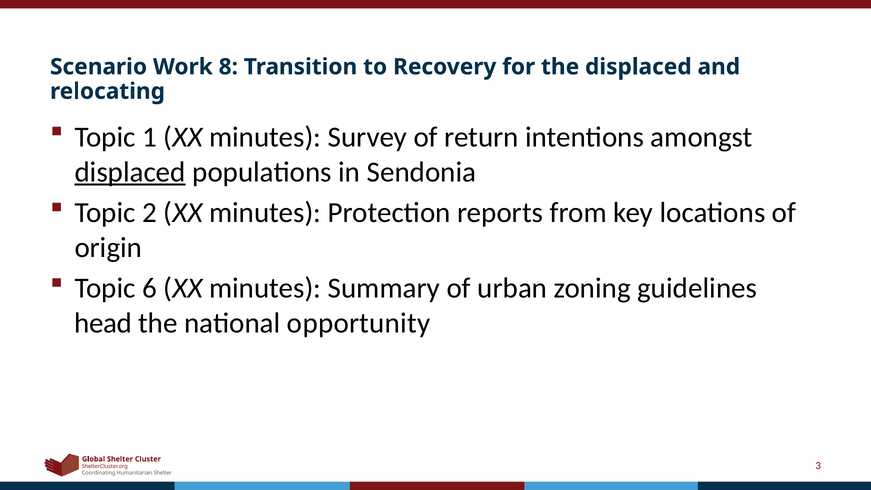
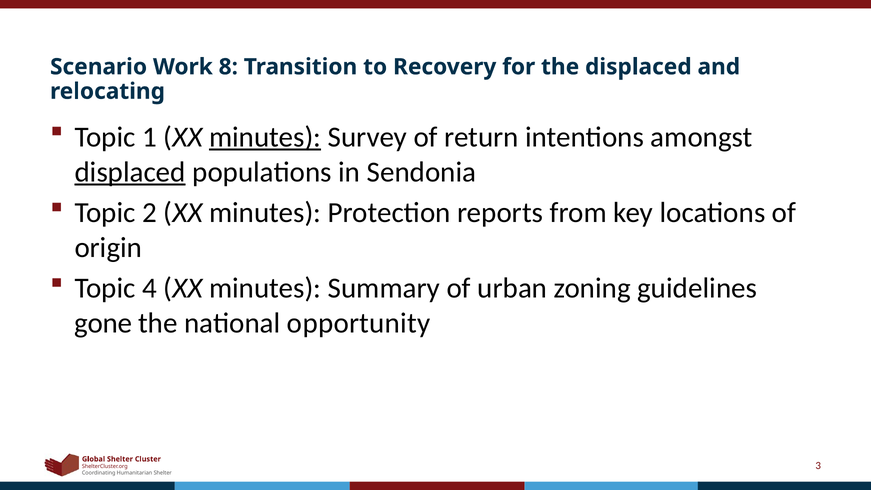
minutes at (265, 137) underline: none -> present
6: 6 -> 4
head: head -> gone
